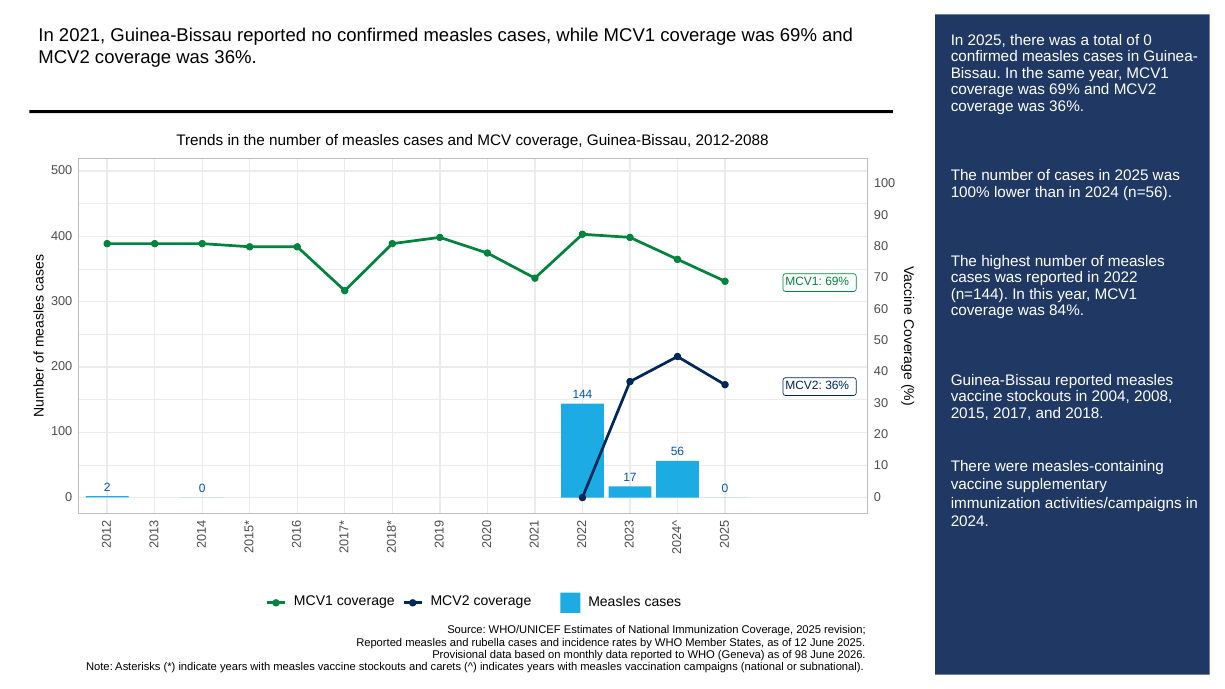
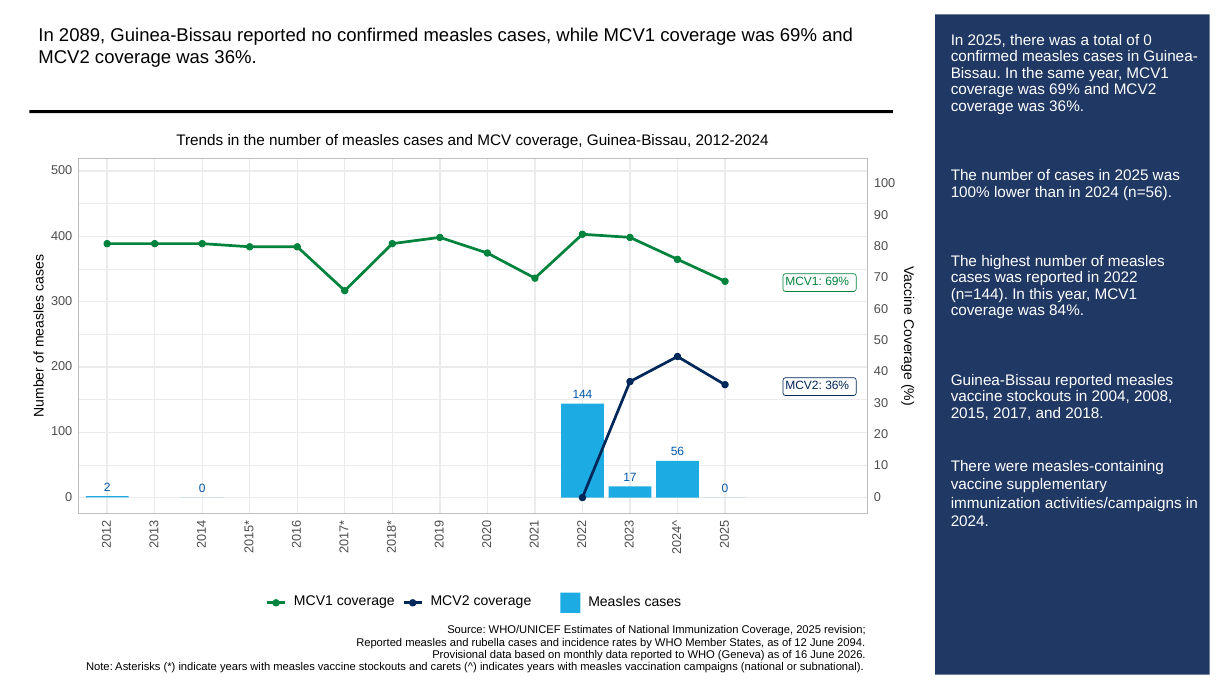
2021: 2021 -> 2089
2012-2088: 2012-2088 -> 2012-2024
June 2025: 2025 -> 2094
98: 98 -> 16
